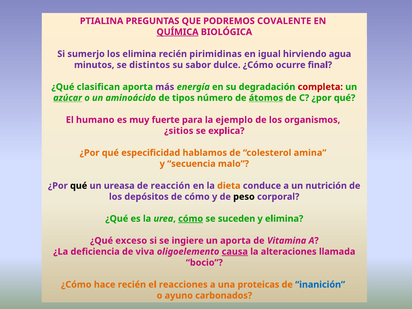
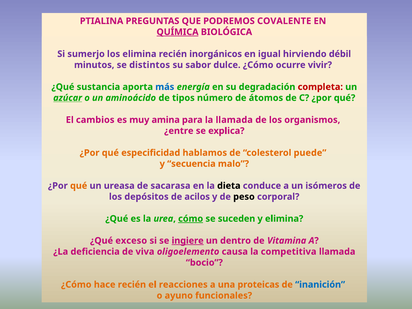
pirimidinas: pirimidinas -> inorgánicos
agua: agua -> débil
final: final -> vivir
clasifican: clasifican -> sustancia
más colour: purple -> blue
átomos underline: present -> none
humano: humano -> cambios
fuerte: fuerte -> amina
la ejemplo: ejemplo -> llamada
¿sitios: ¿sitios -> ¿entre
amina: amina -> puede
qué at (79, 186) colour: black -> orange
reacción: reacción -> sacarasa
dieta colour: orange -> black
nutrición: nutrición -> isómeros
de cómo: cómo -> acilos
ingiere underline: none -> present
un aporta: aporta -> dentro
causa underline: present -> none
alteraciones: alteraciones -> competitiva
carbonados: carbonados -> funcionales
